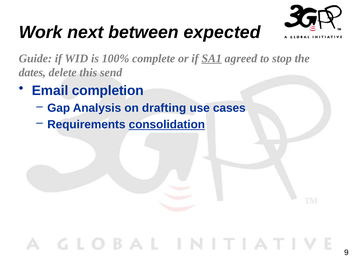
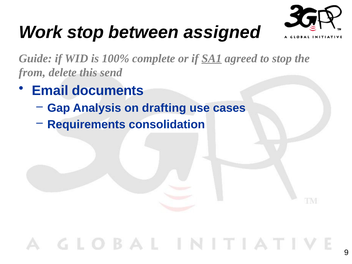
Work next: next -> stop
expected: expected -> assigned
dates: dates -> from
completion: completion -> documents
consolidation underline: present -> none
